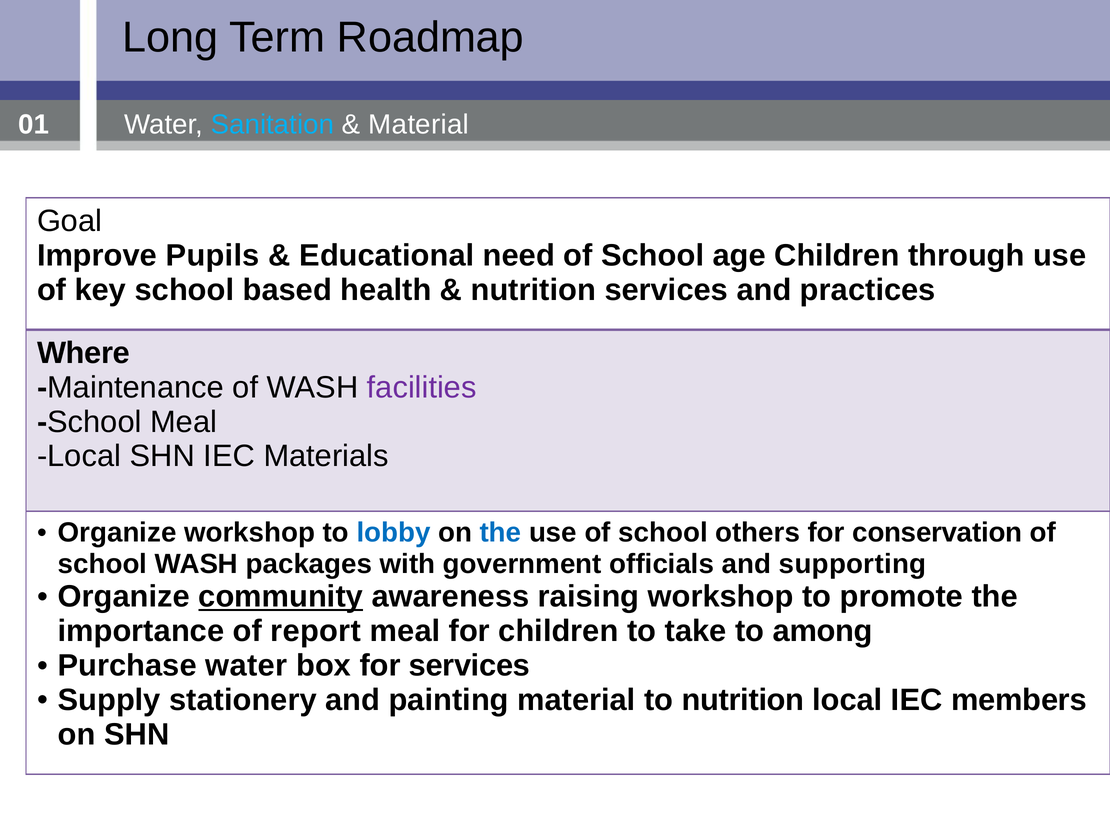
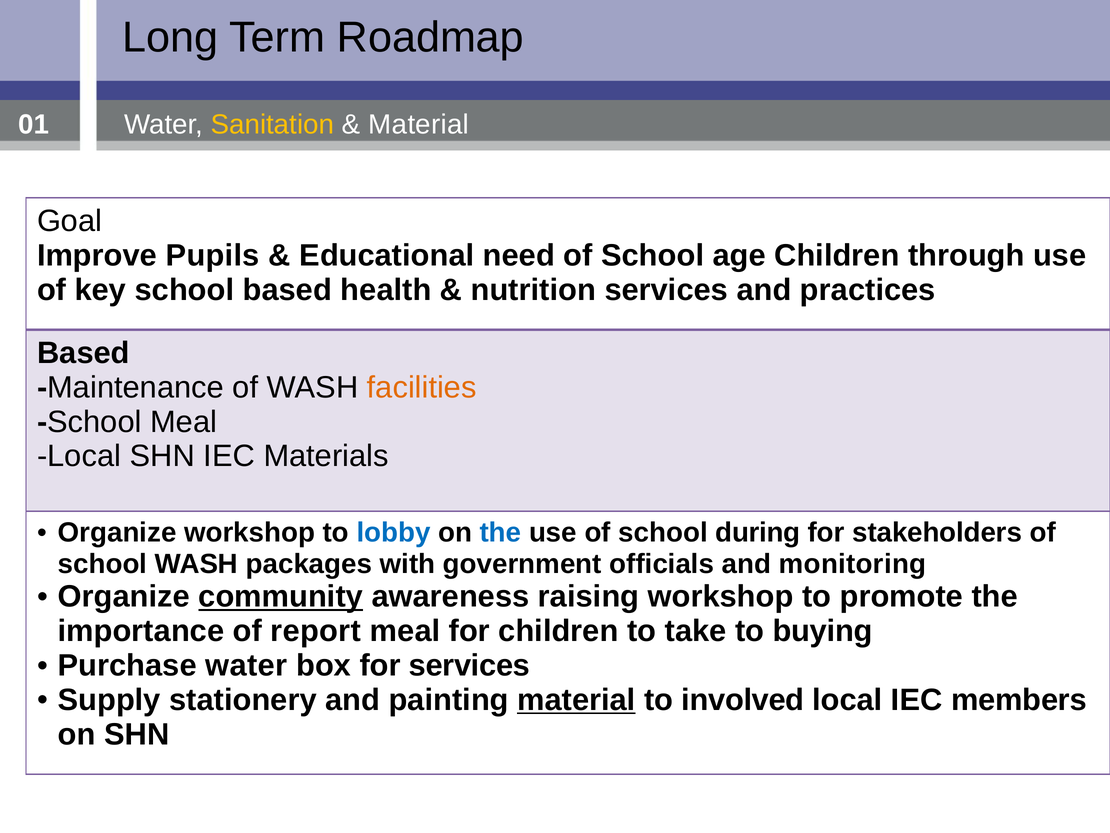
Sanitation colour: light blue -> yellow
Where at (84, 353): Where -> Based
facilities colour: purple -> orange
others: others -> during
conservation: conservation -> stakeholders
supporting: supporting -> monitoring
among: among -> buying
material at (576, 700) underline: none -> present
to nutrition: nutrition -> involved
